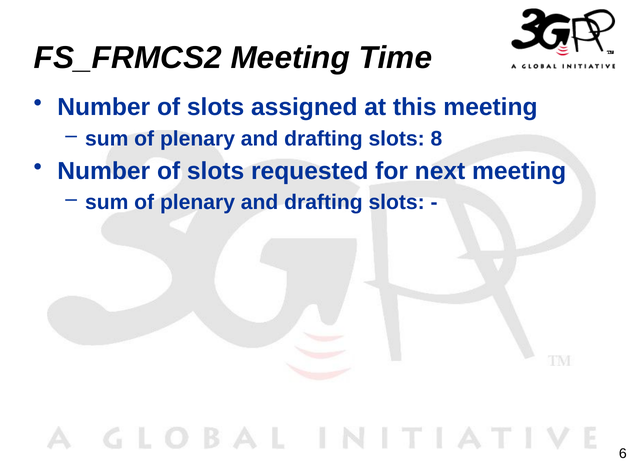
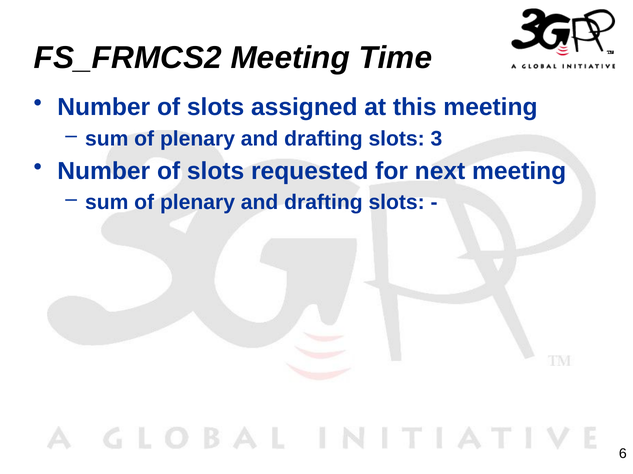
8: 8 -> 3
